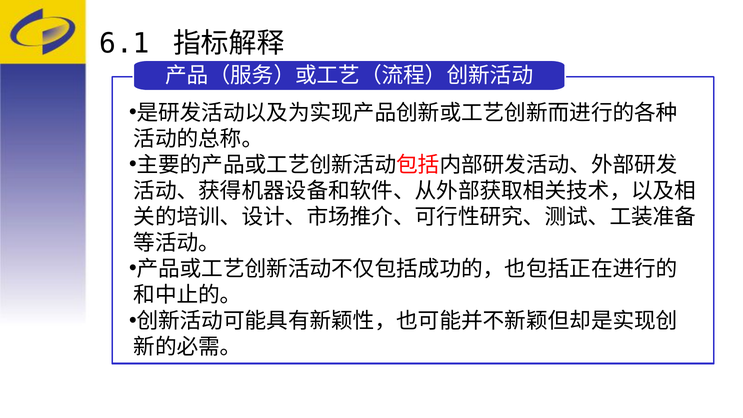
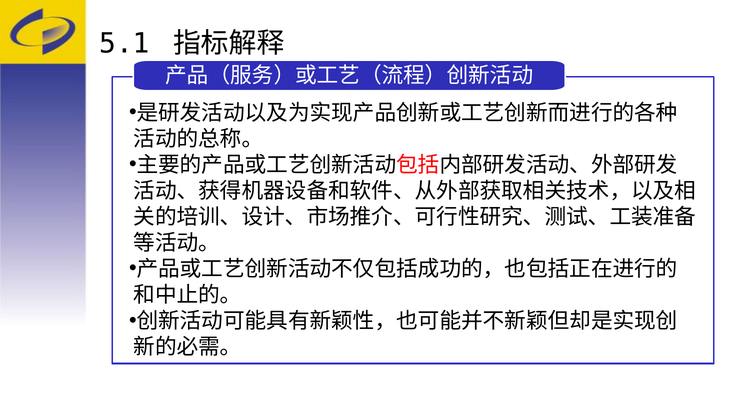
6.1: 6.1 -> 5.1
